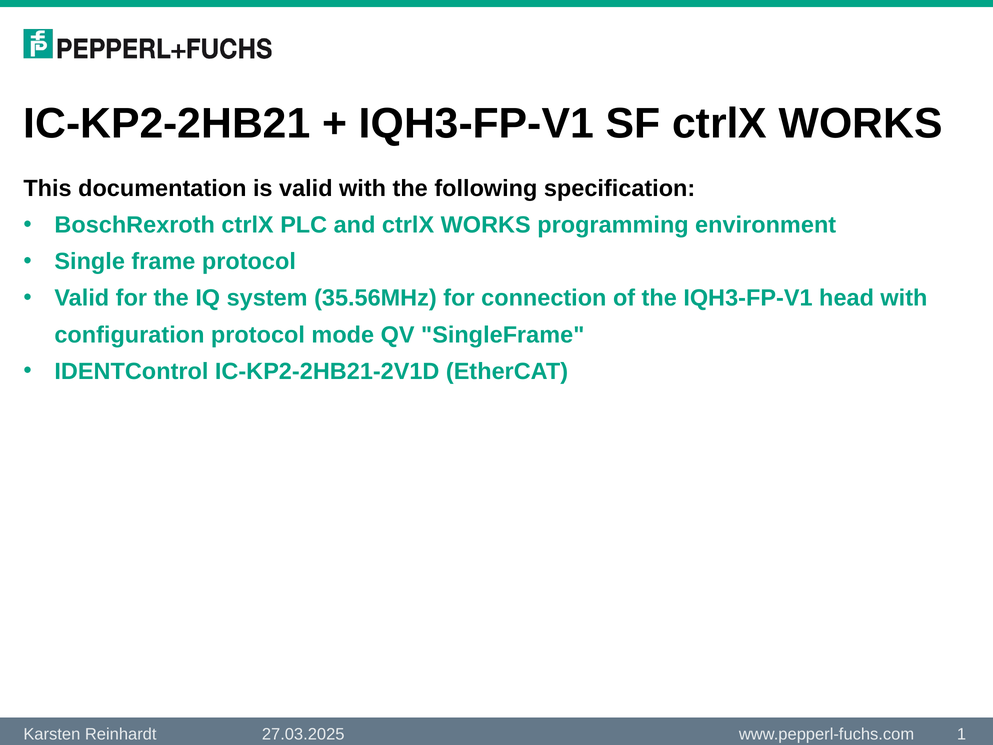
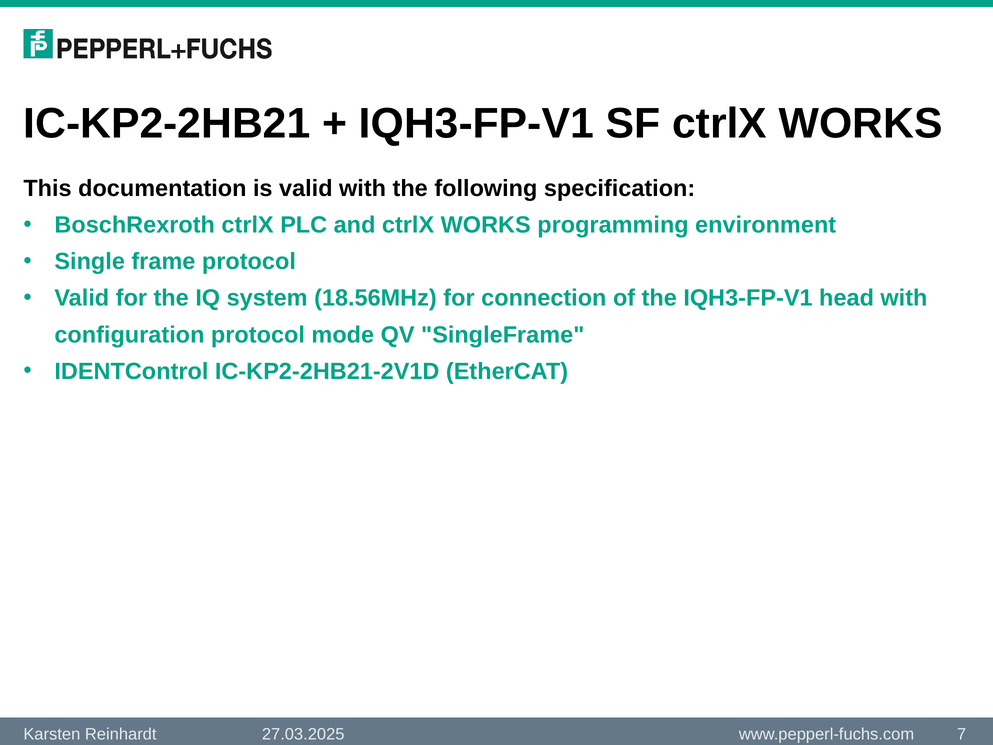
35.56MHz: 35.56MHz -> 18.56MHz
1: 1 -> 7
